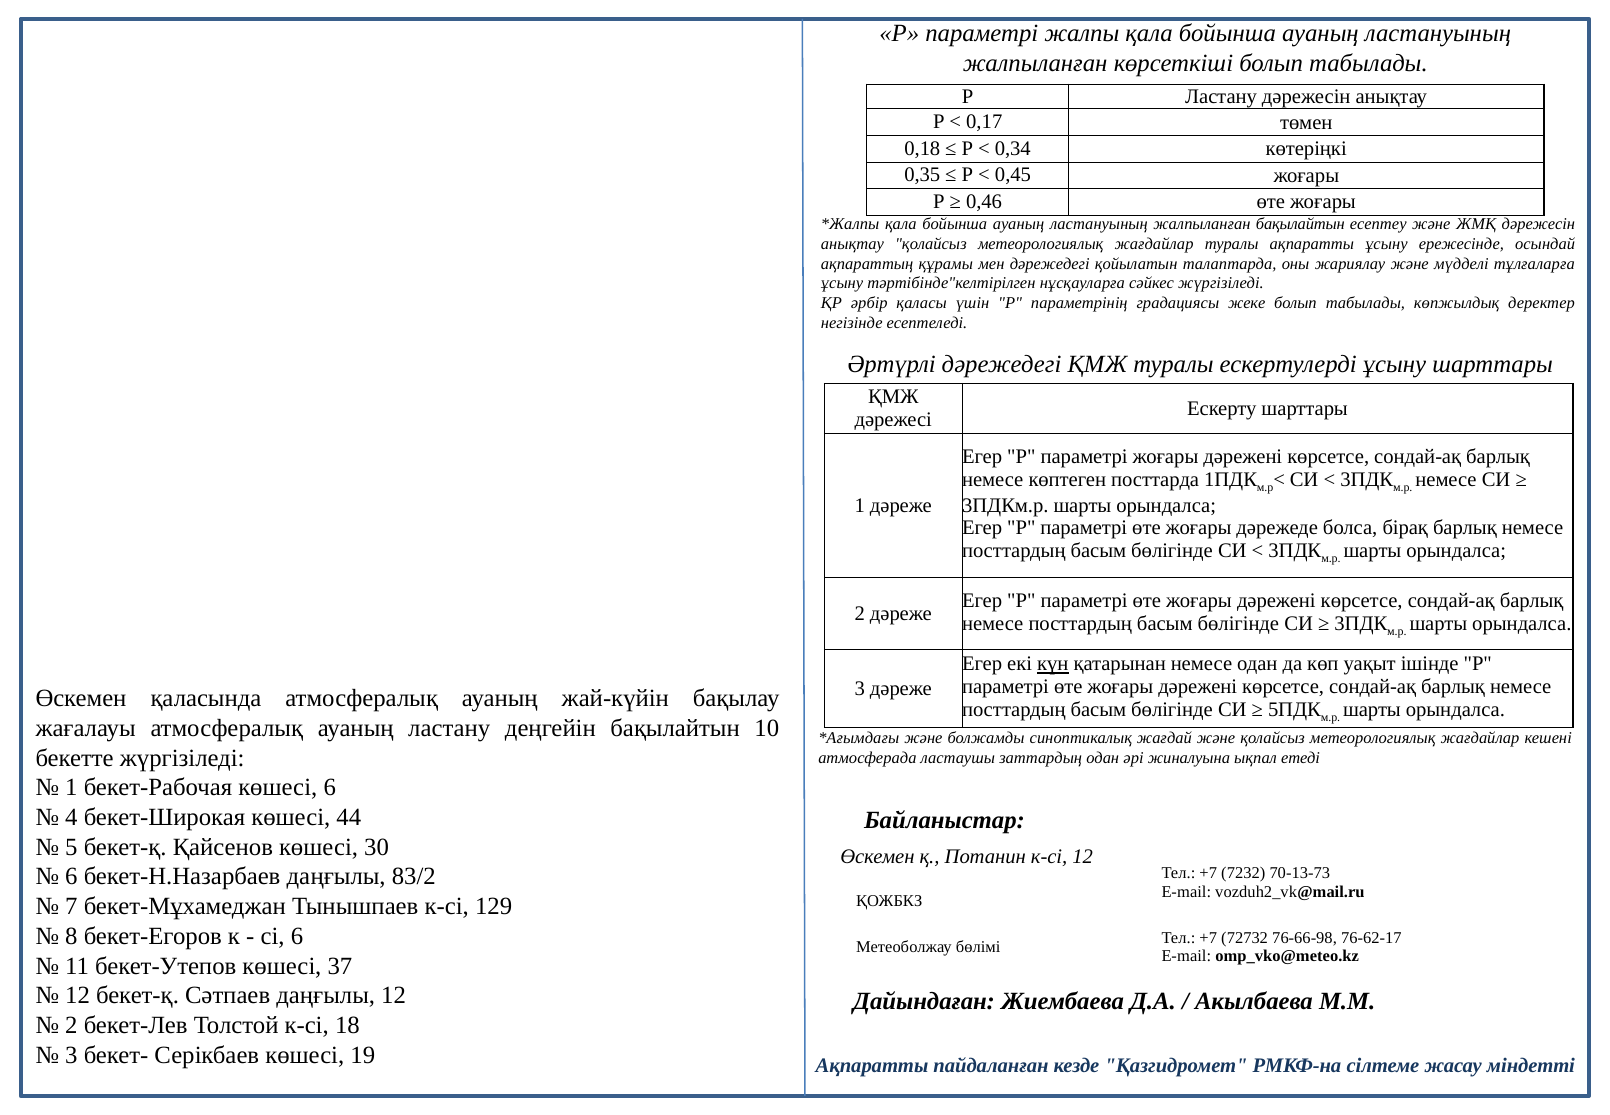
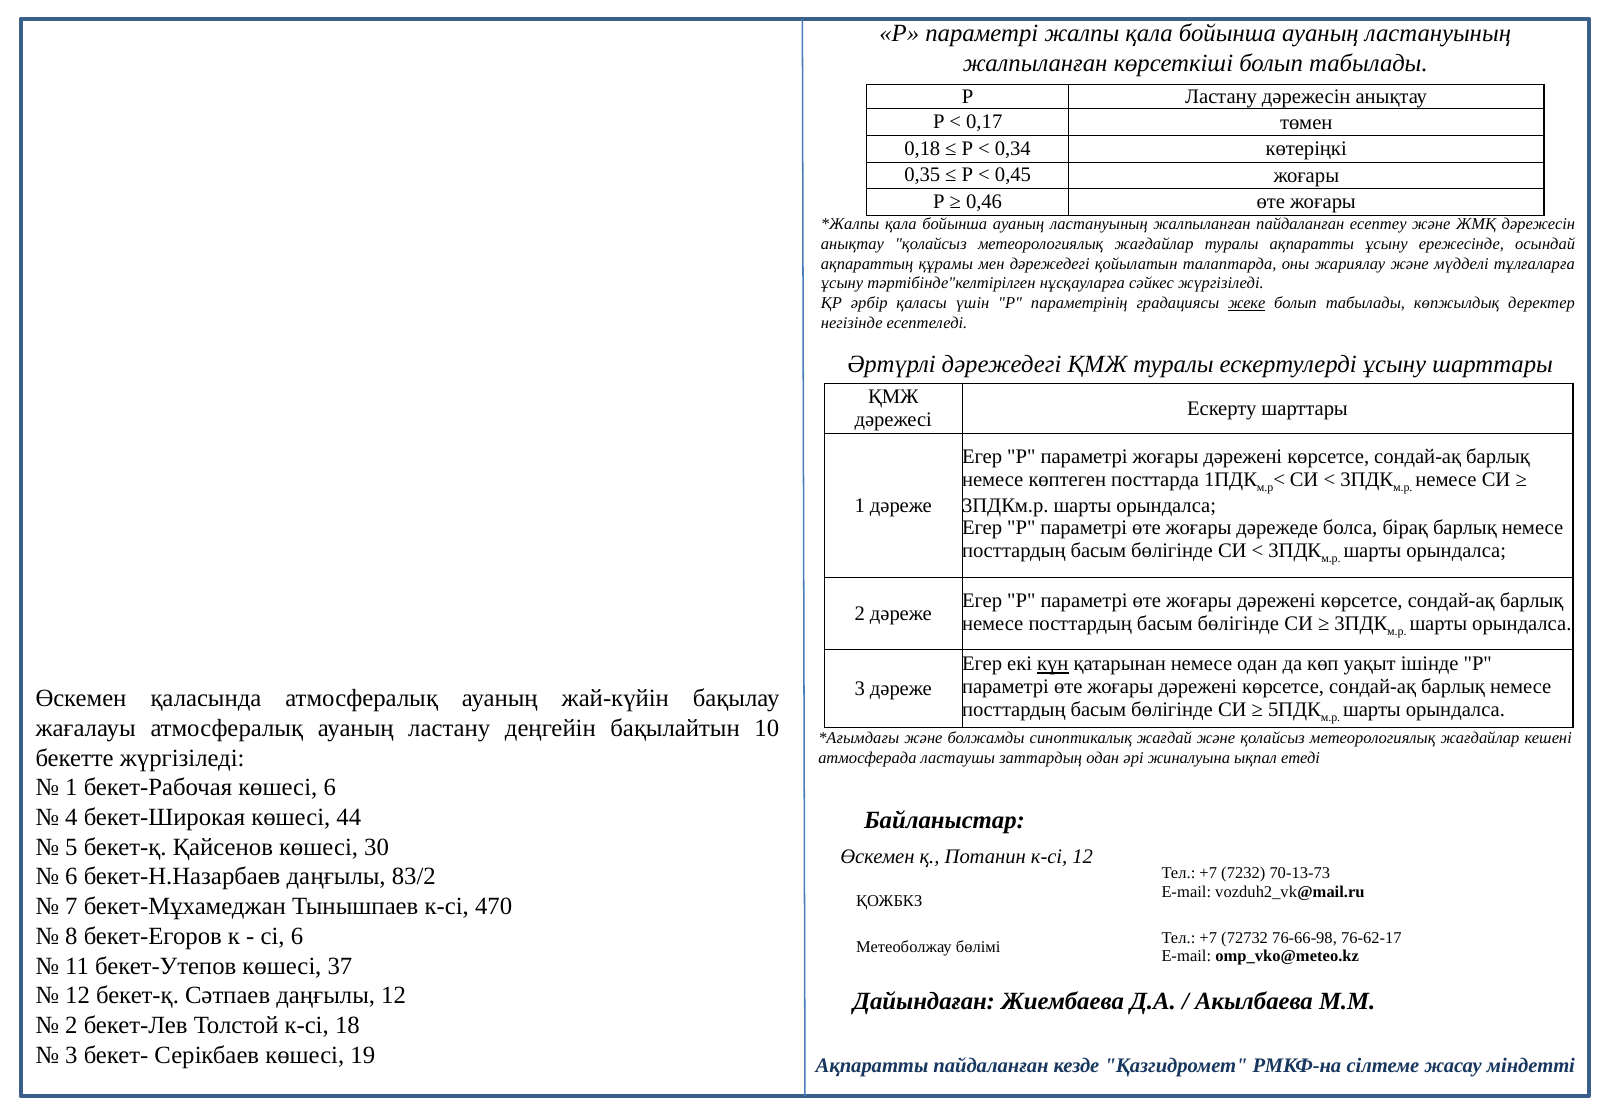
жалпыланған бақылайтын: бақылайтын -> пайдаланған
жеке underline: none -> present
129: 129 -> 470
